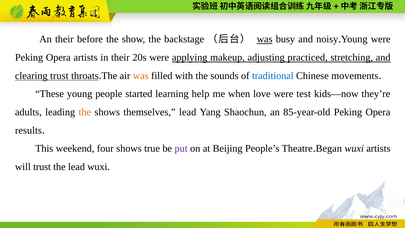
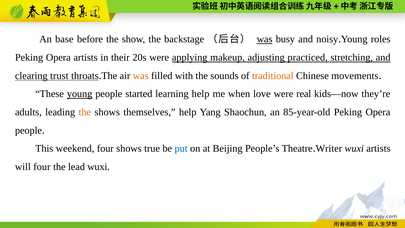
An their: their -> base
Young were: were -> roles
traditional colour: blue -> orange
young at (80, 94) underline: none -> present
test: test -> real
themselves lead: lead -> help
results at (28, 130): results -> people
put colour: purple -> blue
Began: Began -> Writer
will trust: trust -> four
